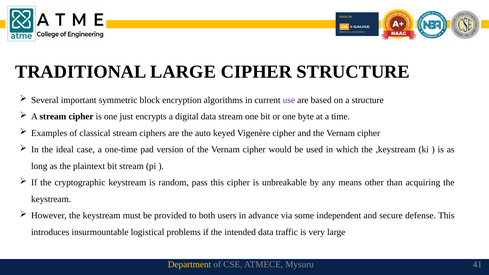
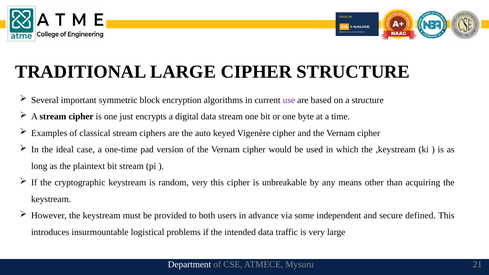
random pass: pass -> very
defense: defense -> defined
Department colour: yellow -> white
41: 41 -> 21
